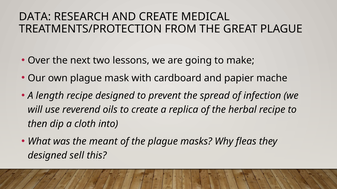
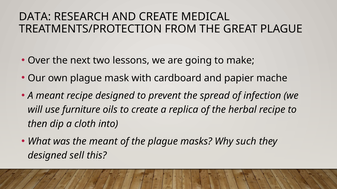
A length: length -> meant
reverend: reverend -> furniture
fleas: fleas -> such
